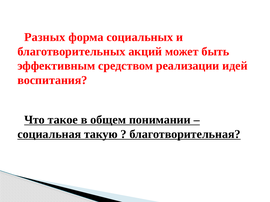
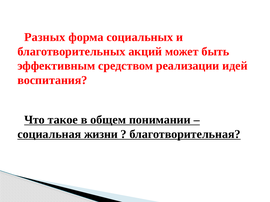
такую: такую -> жизни
